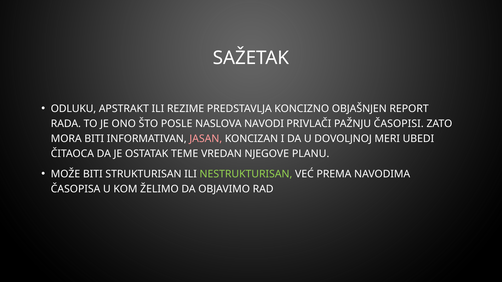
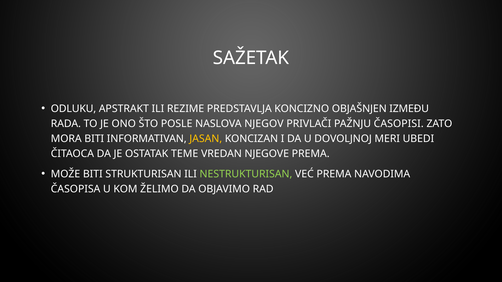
REPORT: REPORT -> IZMEĐU
NAVODI: NAVODI -> NJEGOV
JASAN colour: pink -> yellow
NJEGOVE PLANU: PLANU -> PREMA
